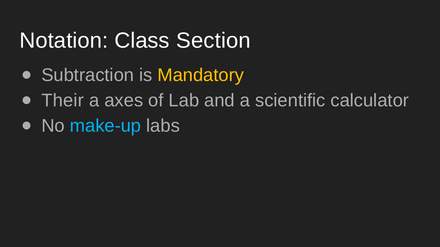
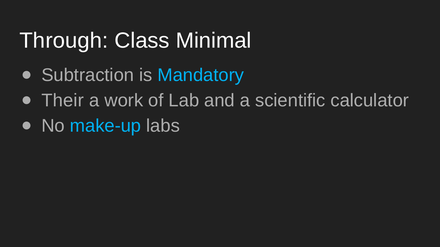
Notation: Notation -> Through
Section: Section -> Minimal
Mandatory colour: yellow -> light blue
axes: axes -> work
